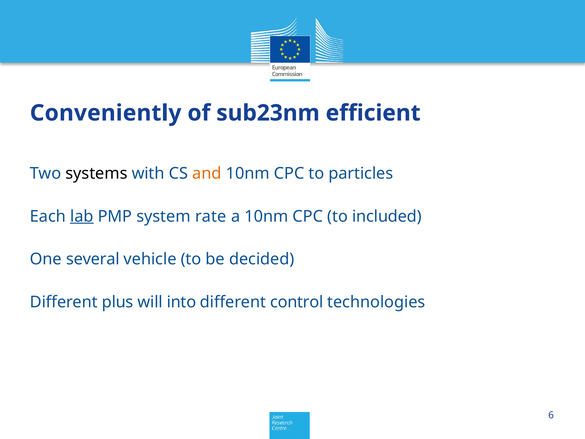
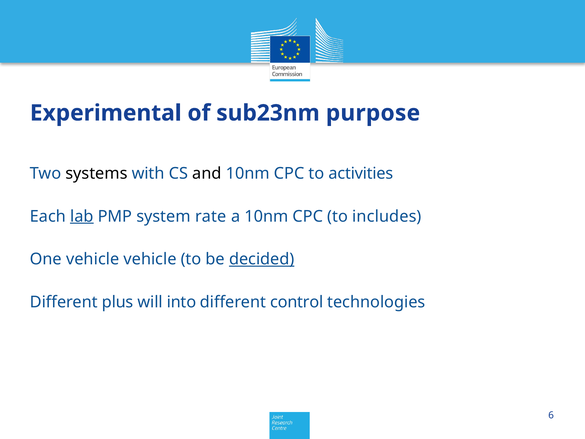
Conveniently: Conveniently -> Experimental
efficient: efficient -> purpose
and colour: orange -> black
particles: particles -> activities
included: included -> includes
One several: several -> vehicle
decided underline: none -> present
